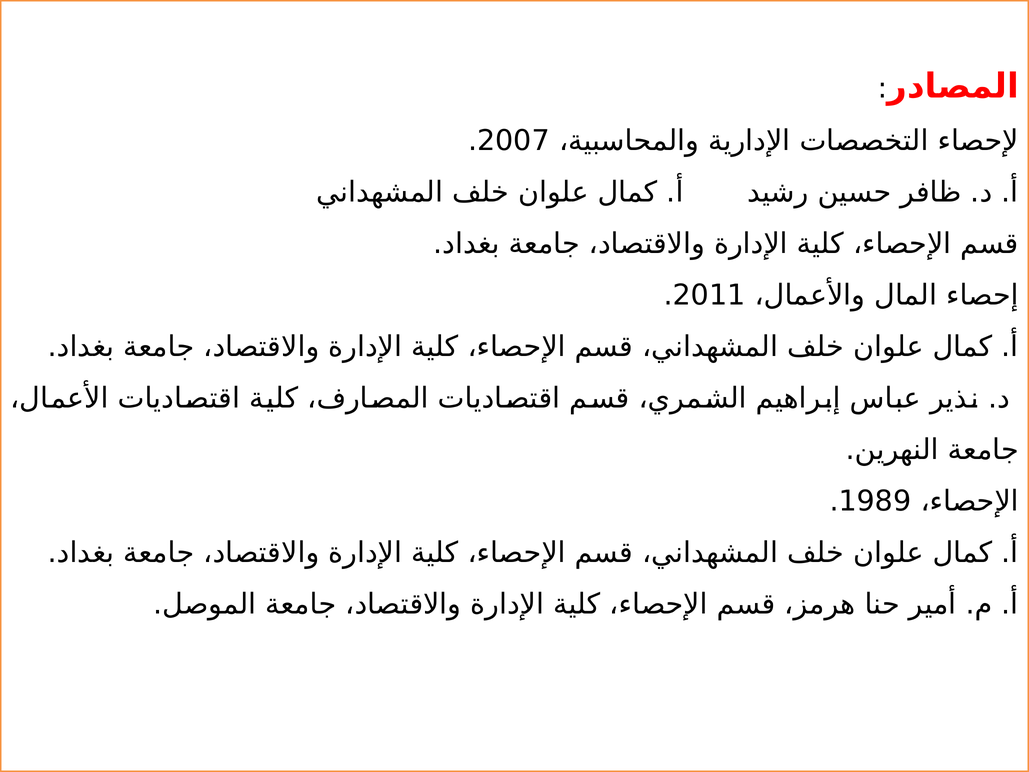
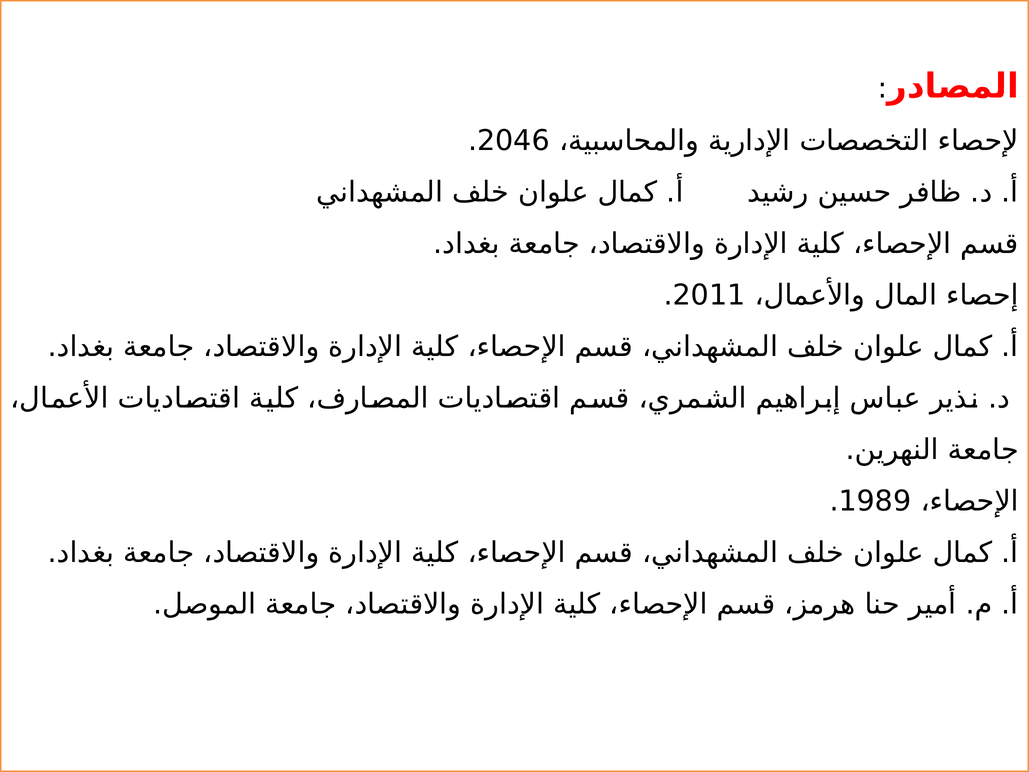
2007: 2007 -> 2046
